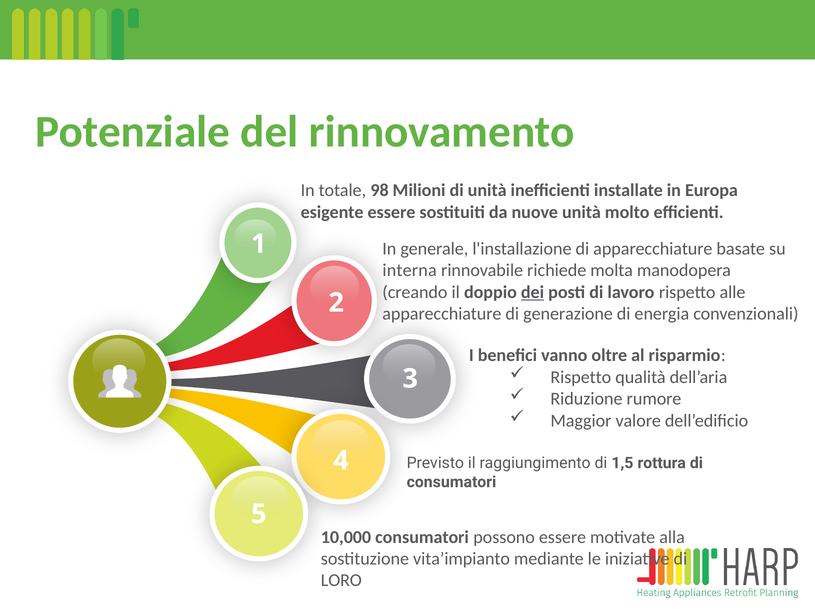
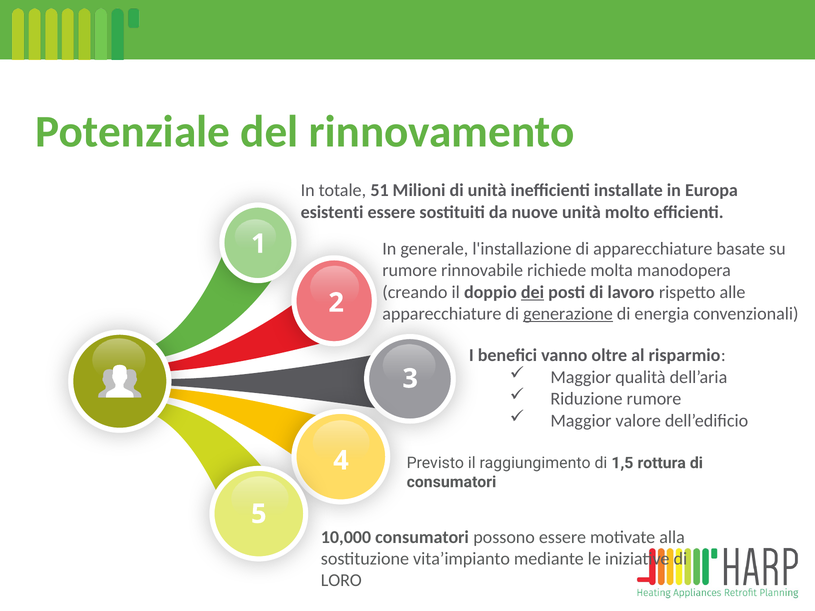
98: 98 -> 51
esigente: esigente -> esistenti
interna at (410, 271): interna -> rumore
generazione underline: none -> present
Rispetto at (581, 377): Rispetto -> Maggior
